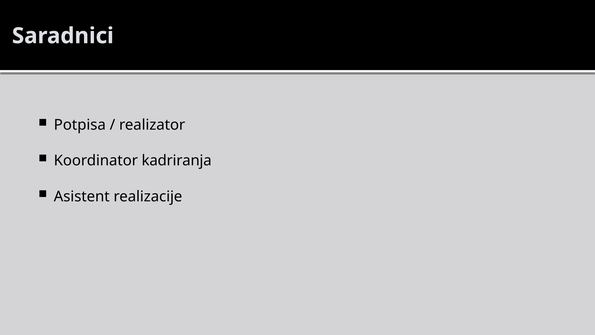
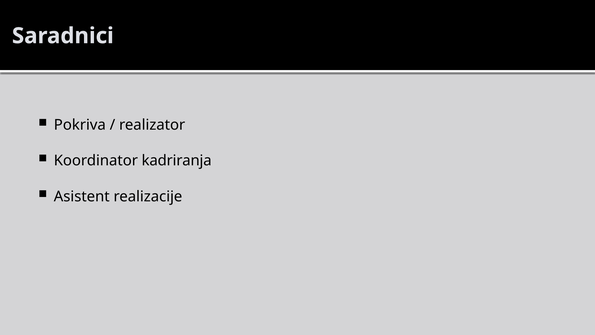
Potpisa: Potpisa -> Pokriva
